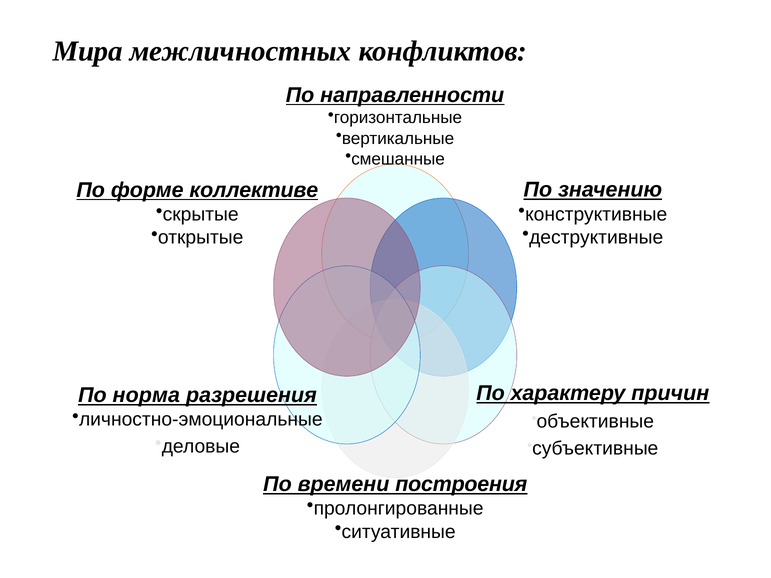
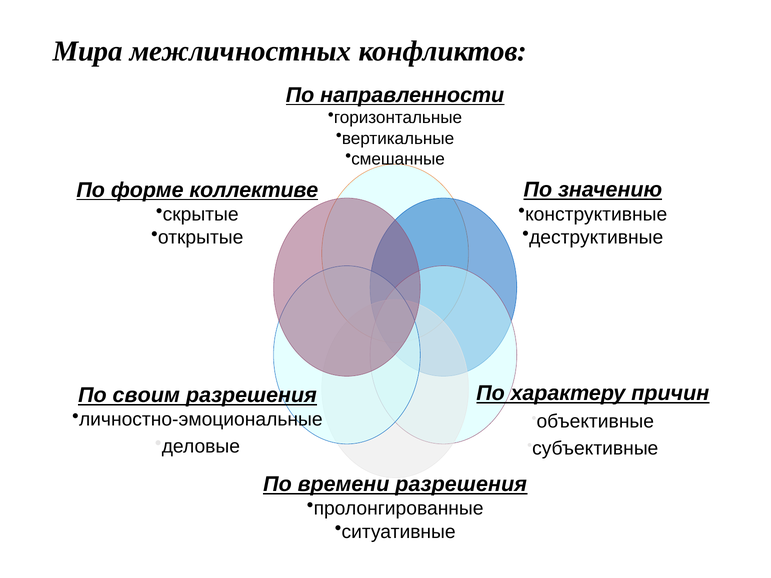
норма: норма -> своим
времени построения: построения -> разрешения
